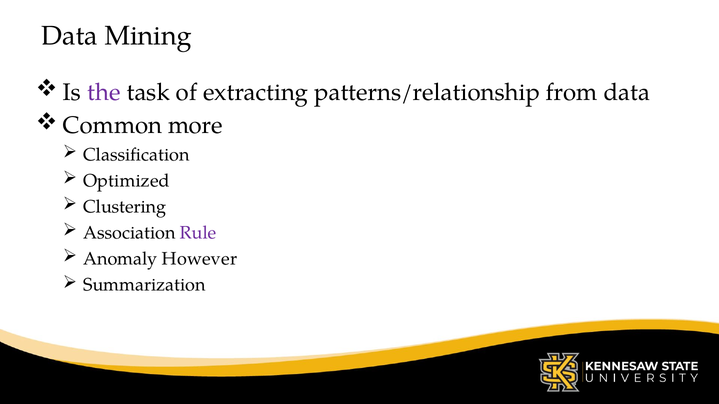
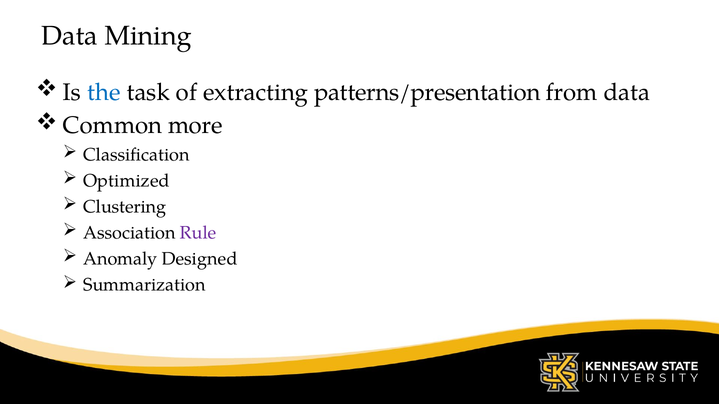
the colour: purple -> blue
patterns/relationship: patterns/relationship -> patterns/presentation
However: However -> Designed
